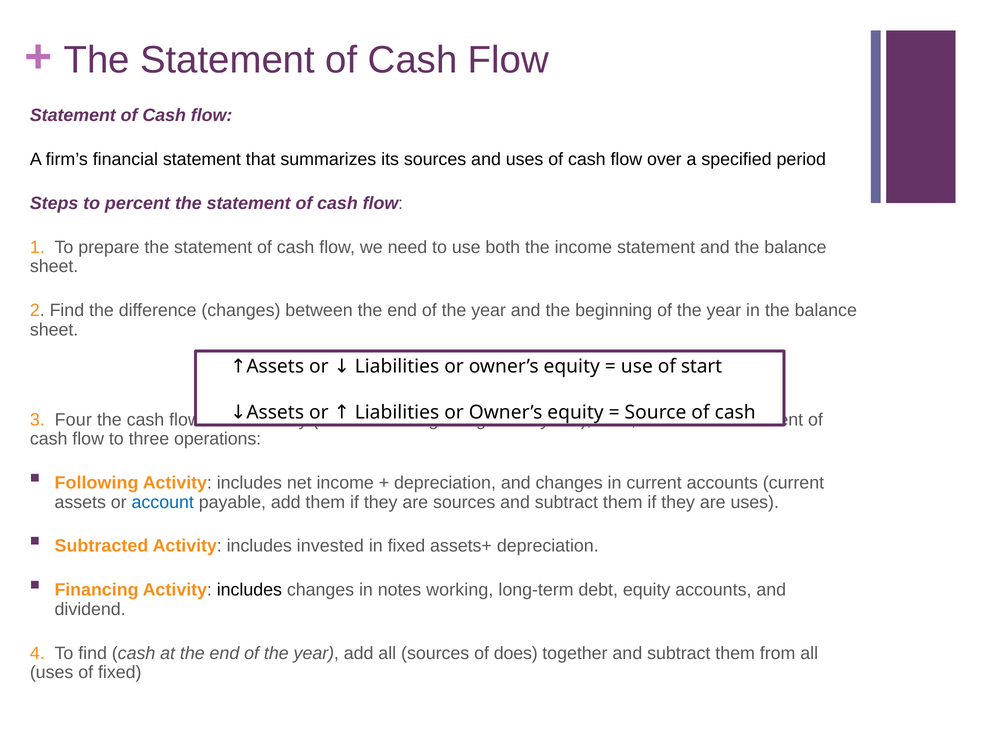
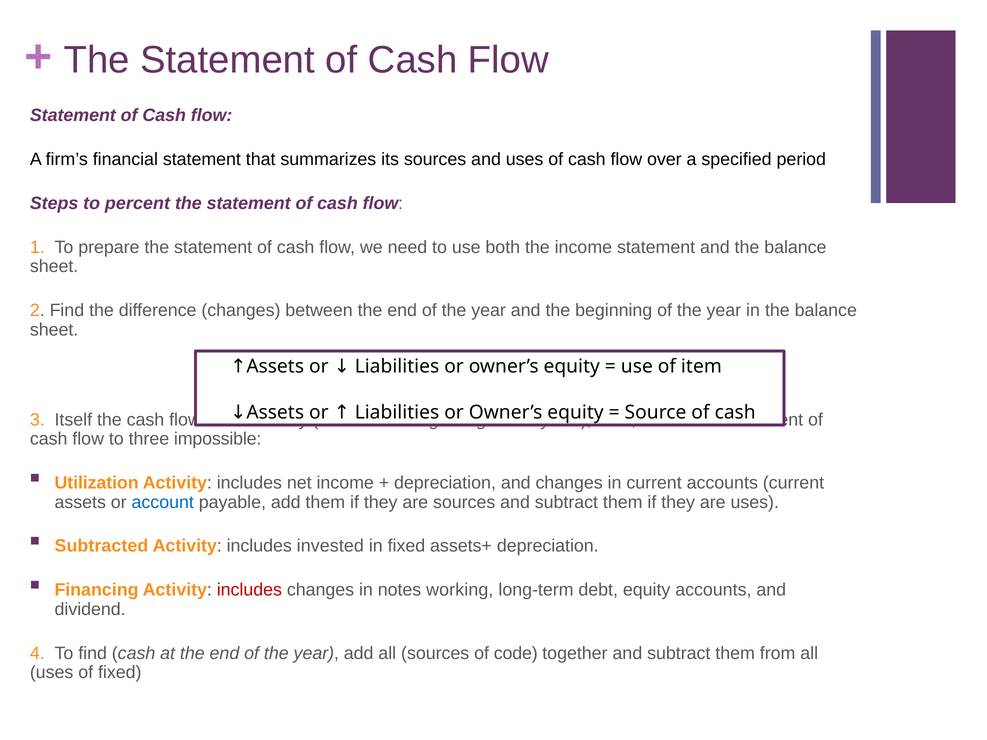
start: start -> item
Four: Four -> Itself
operations: operations -> impossible
Following: Following -> Utilization
includes at (249, 590) colour: black -> red
does: does -> code
